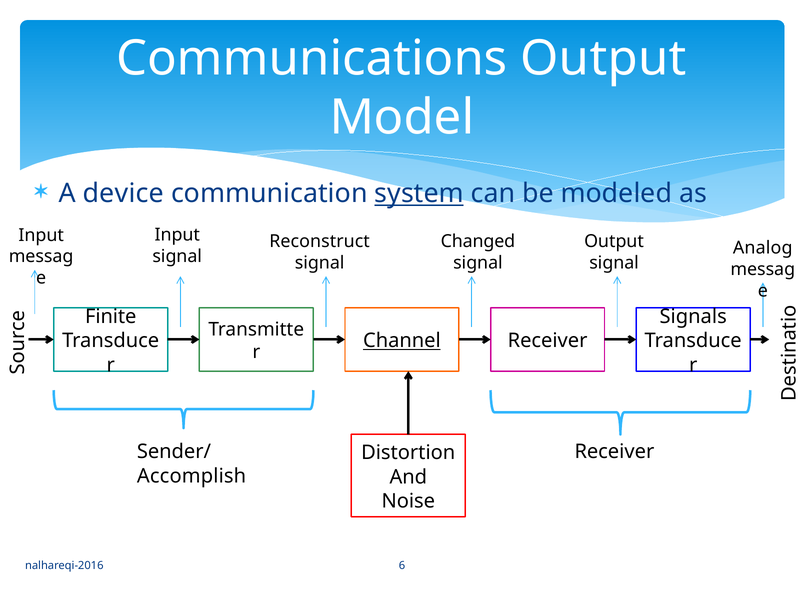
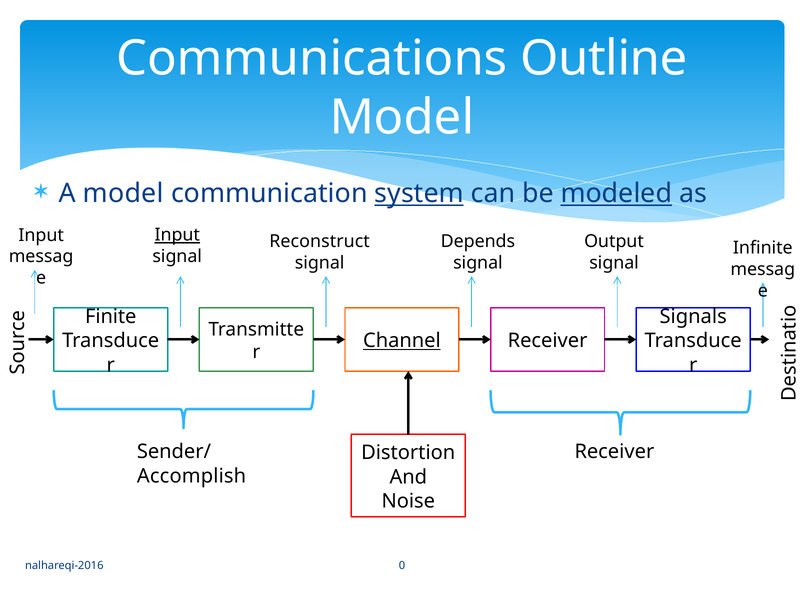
Communications Output: Output -> Outline
A device: device -> model
modeled underline: none -> present
Input at (177, 235) underline: none -> present
Changed: Changed -> Depends
Analog: Analog -> Infinite
6: 6 -> 0
